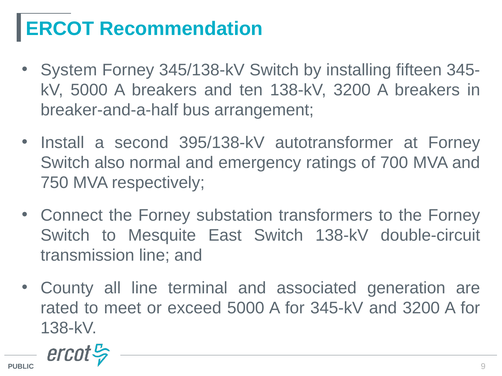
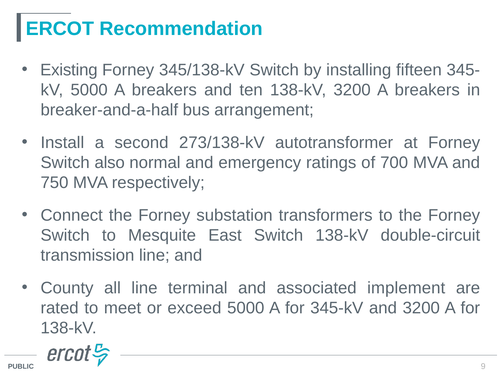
System: System -> Existing
395/138-kV: 395/138-kV -> 273/138-kV
generation: generation -> implement
